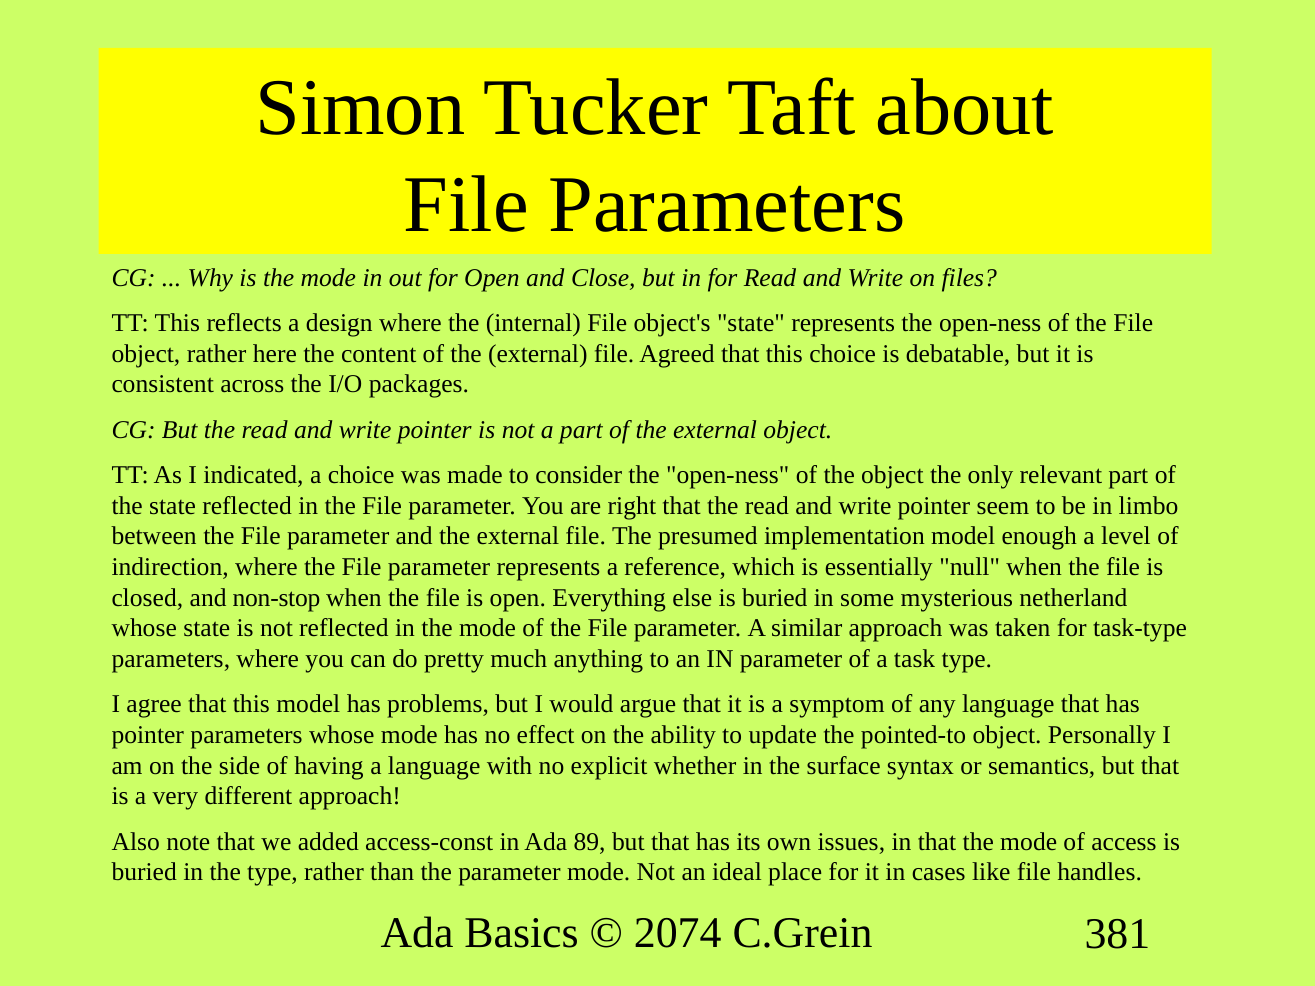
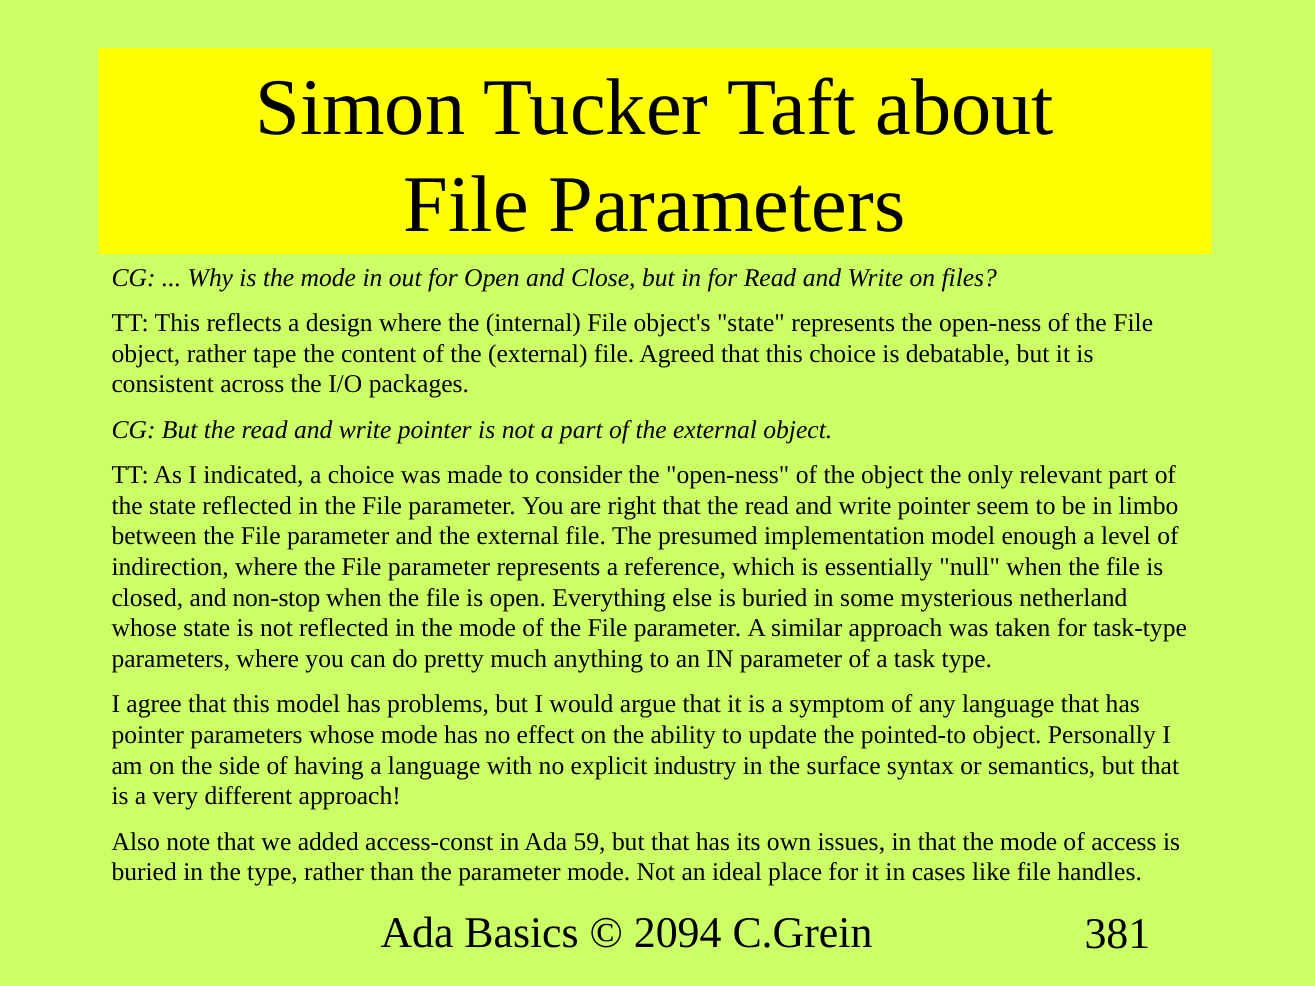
here: here -> tape
whether: whether -> industry
89: 89 -> 59
2074: 2074 -> 2094
